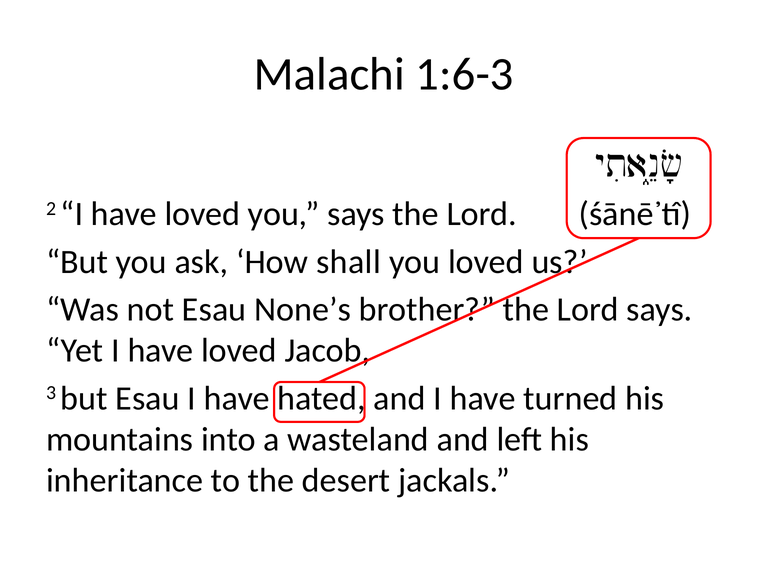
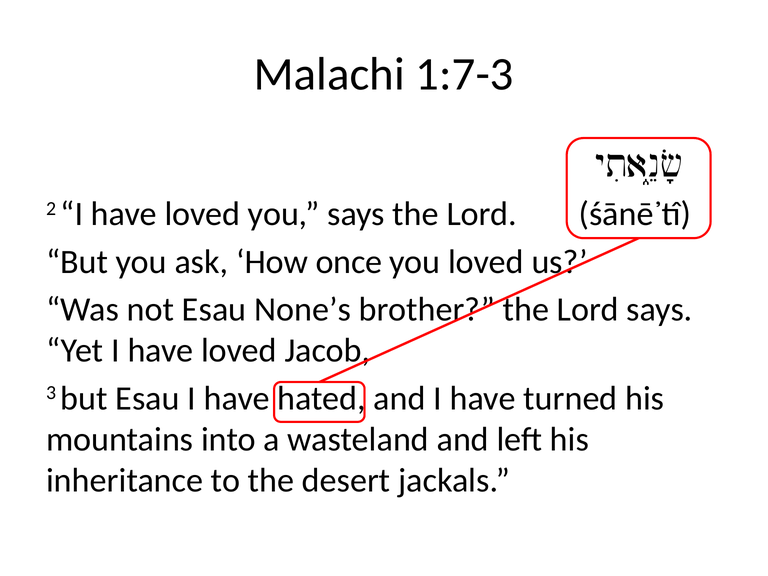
1:6-3: 1:6-3 -> 1:7-3
shall: shall -> once
